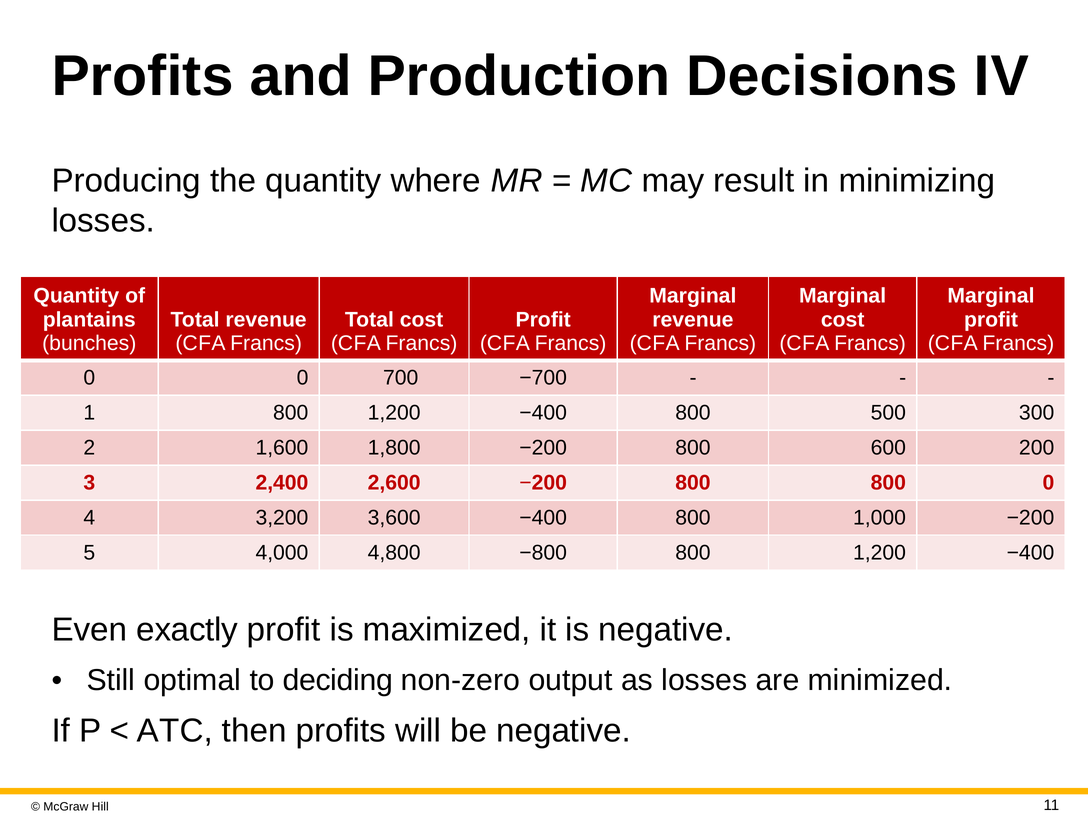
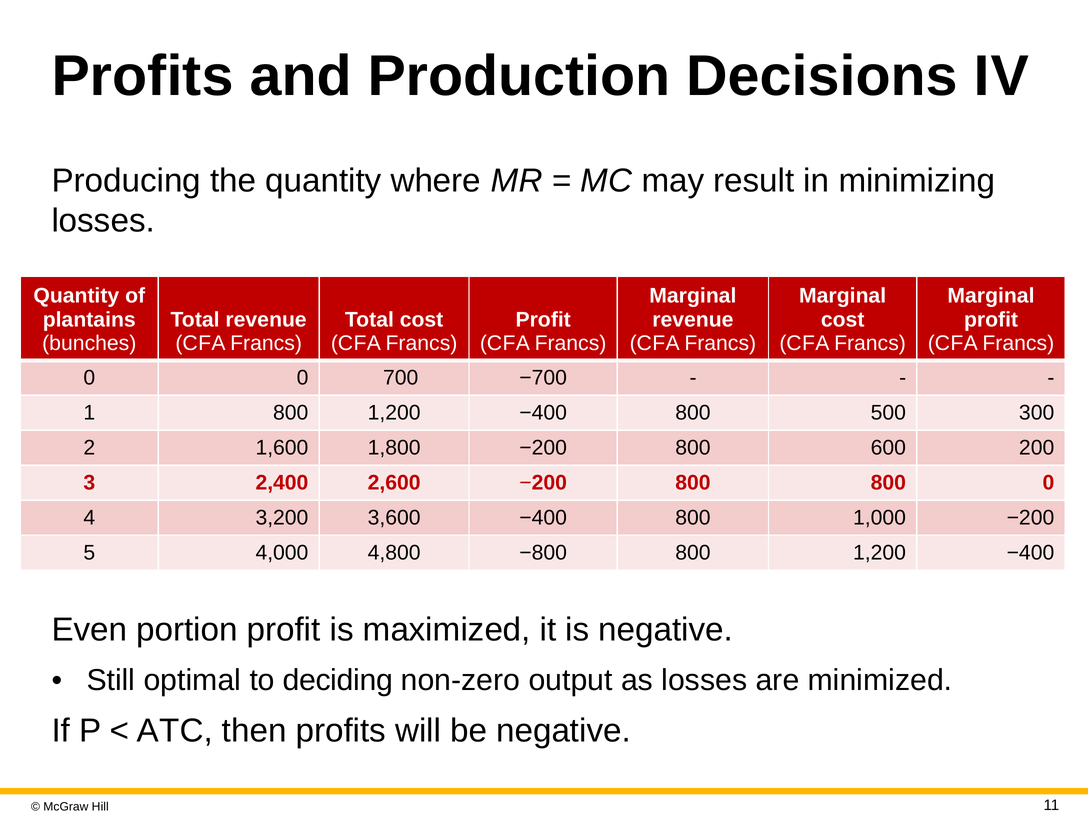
exactly: exactly -> portion
